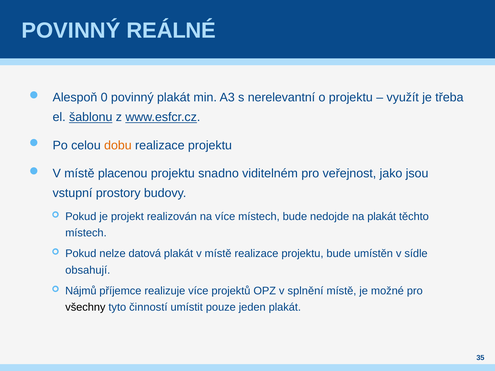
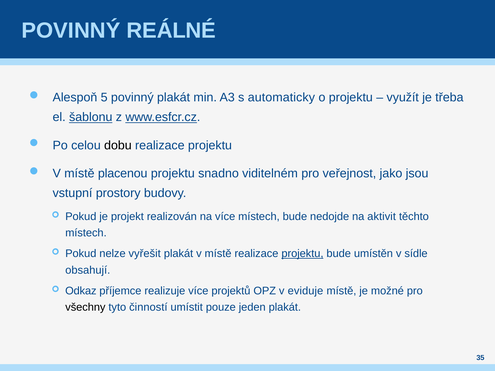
0: 0 -> 5
nerelevantní: nerelevantní -> automaticky
dobu colour: orange -> black
na plakát: plakát -> aktivit
datová: datová -> vyřešit
projektu at (302, 254) underline: none -> present
Nájmů: Nájmů -> Odkaz
splnění: splnění -> eviduje
